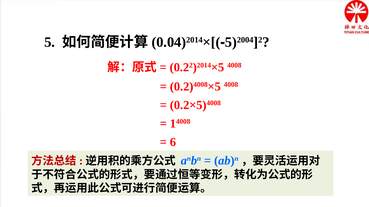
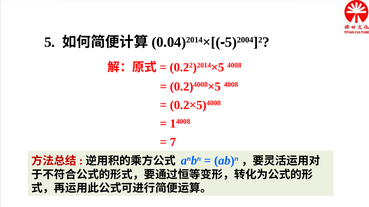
6: 6 -> 7
